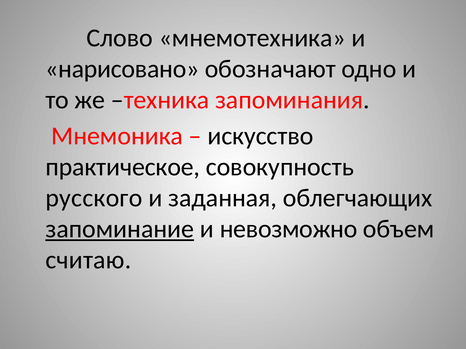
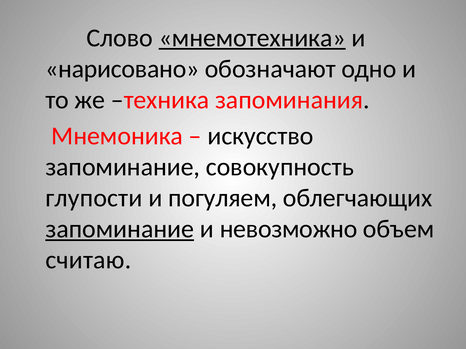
мнемотехника underline: none -> present
практическое at (123, 167): практическое -> запоминание
русского: русского -> глупости
заданная: заданная -> погуляем
